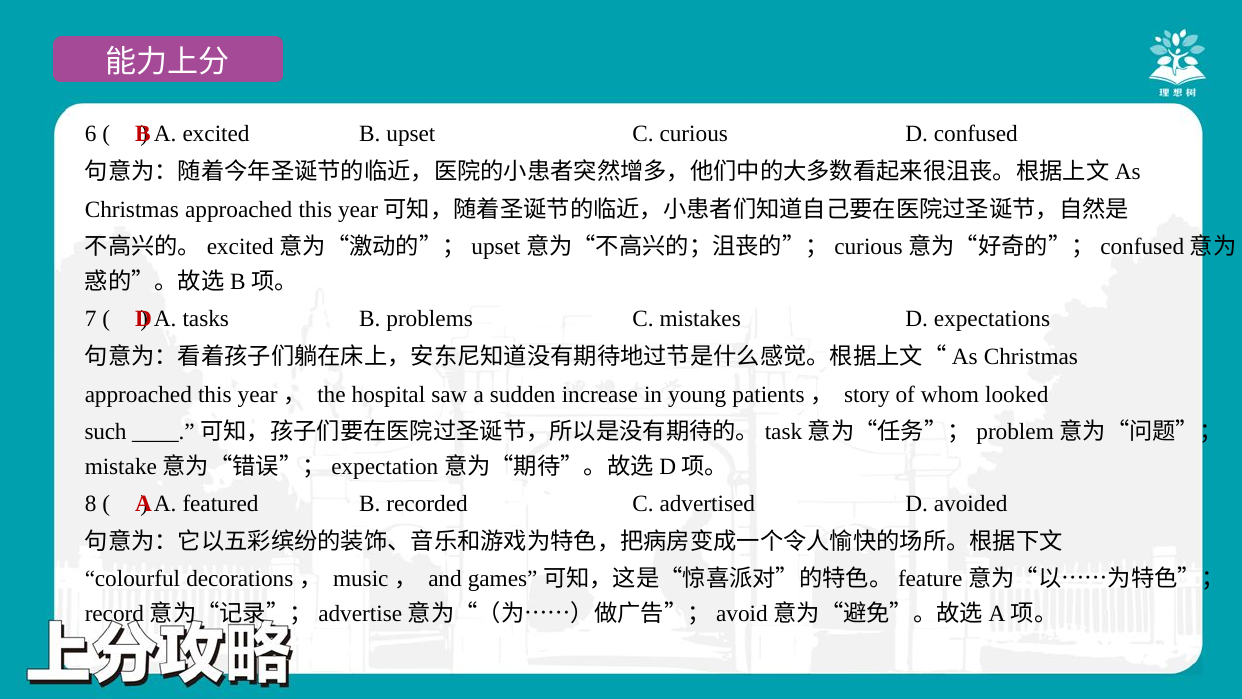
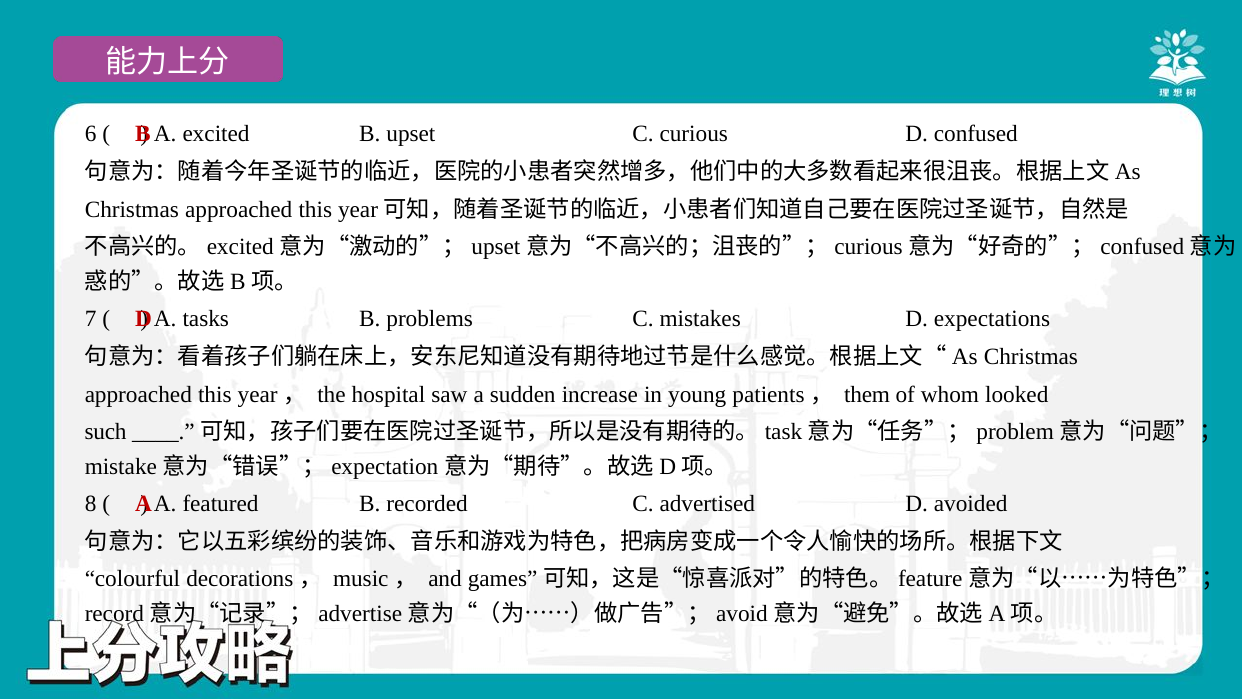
story: story -> them
